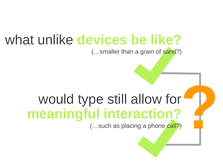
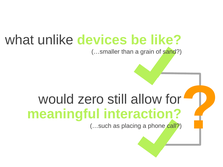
type: type -> zero
